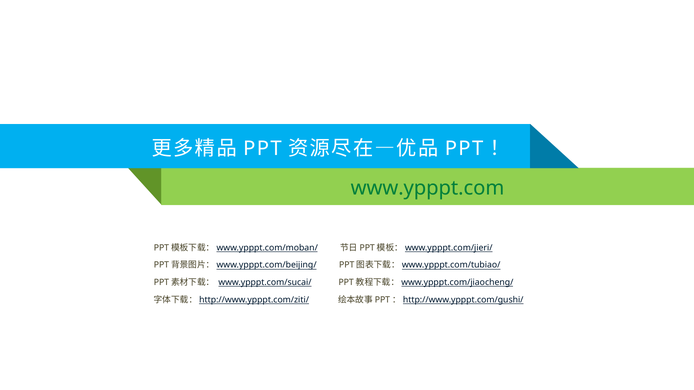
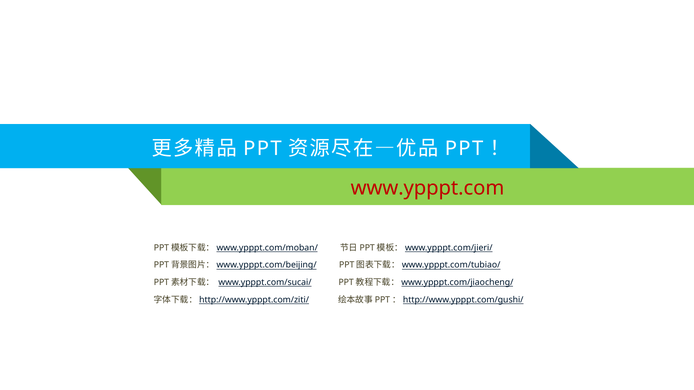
www.ypppt.com colour: green -> red
